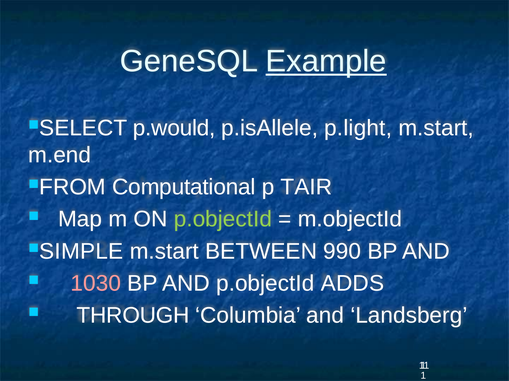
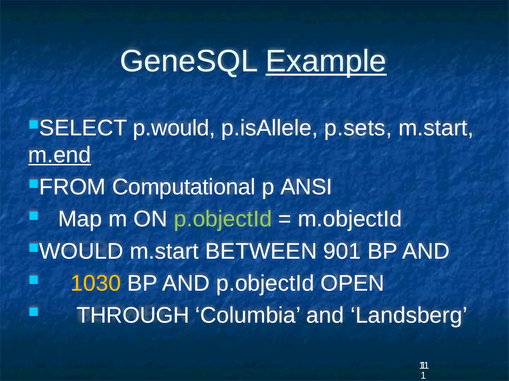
p.light: p.light -> p.sets
m.end underline: none -> present
TAIR: TAIR -> ANSI
SIMPLE: SIMPLE -> WOULD
990: 990 -> 901
1030 colour: pink -> yellow
ADDS: ADDS -> OPEN
